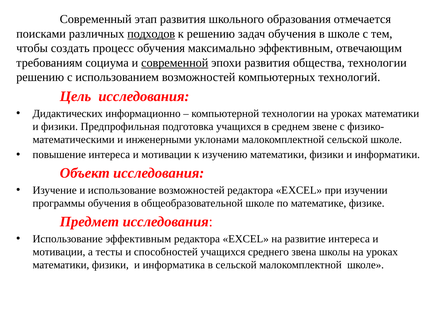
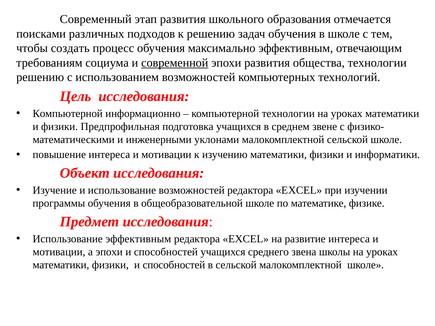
подходов underline: present -> none
Дидактических at (68, 114): Дидактических -> Компьютерной
а тесты: тесты -> эпохи
физики и информатика: информатика -> способностей
